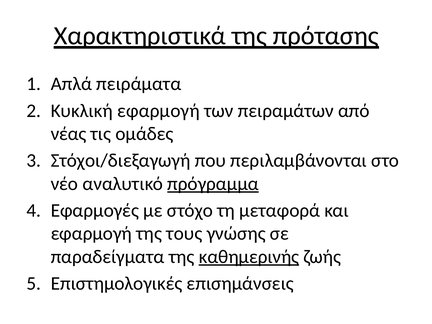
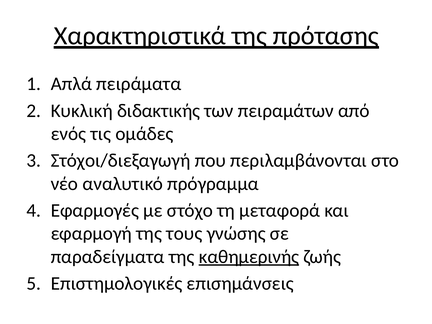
Κυκλική εφαρμογή: εφαρμογή -> διδακτικής
νέας: νέας -> ενός
πρόγραμμα underline: present -> none
